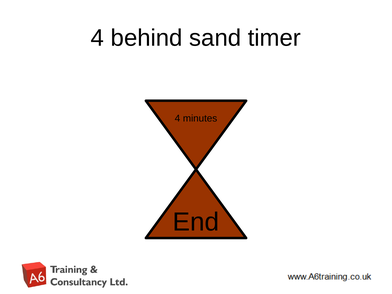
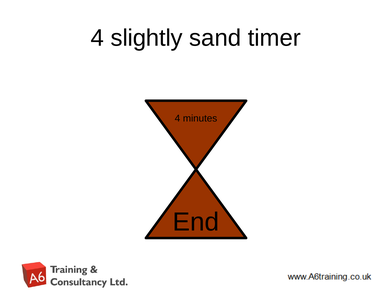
behind: behind -> slightly
